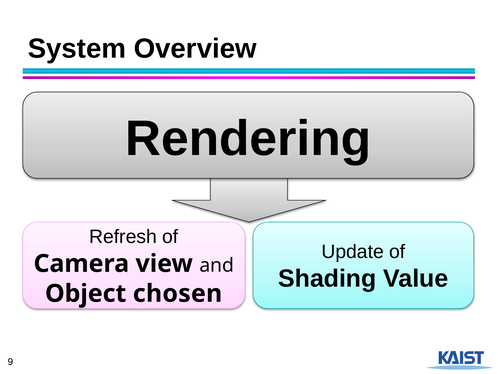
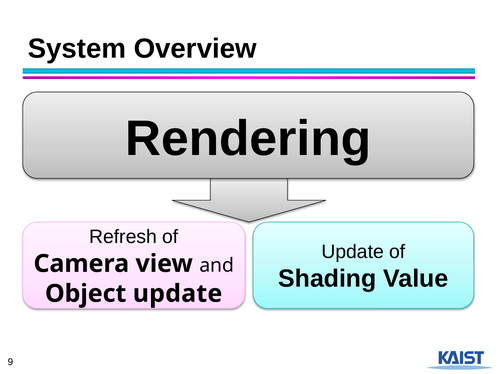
Object chosen: chosen -> update
